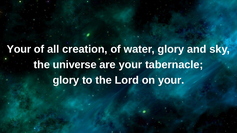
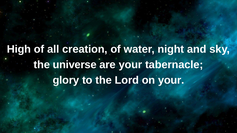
Your at (19, 49): Your -> High
water glory: glory -> night
